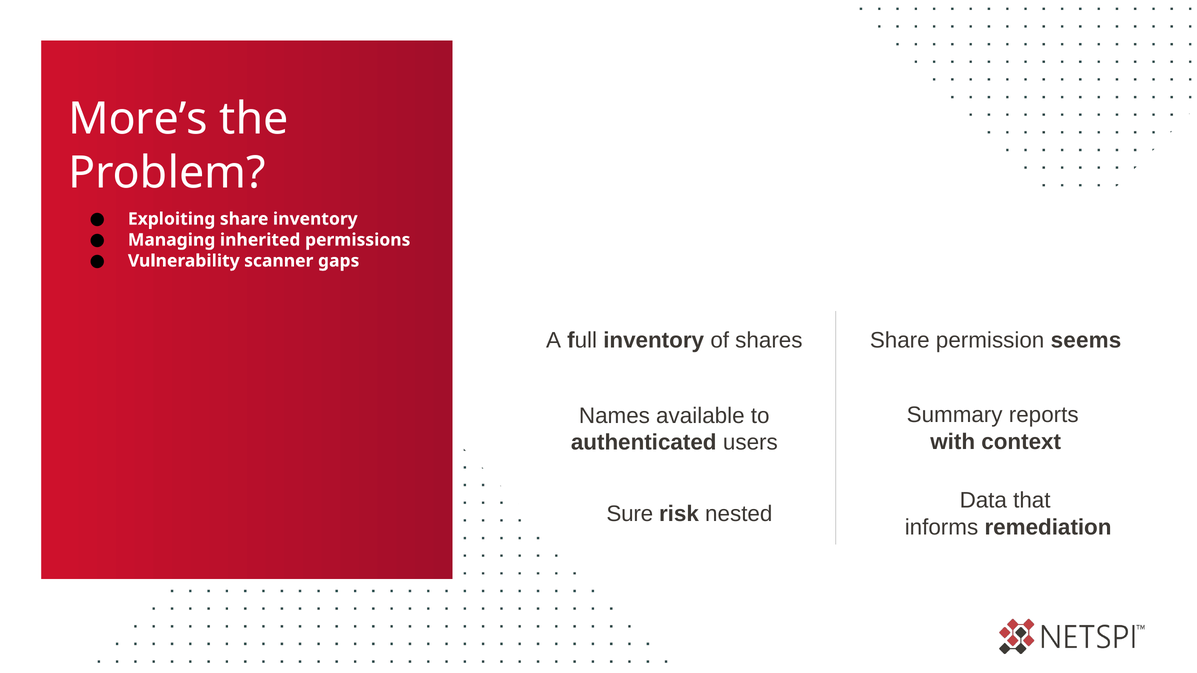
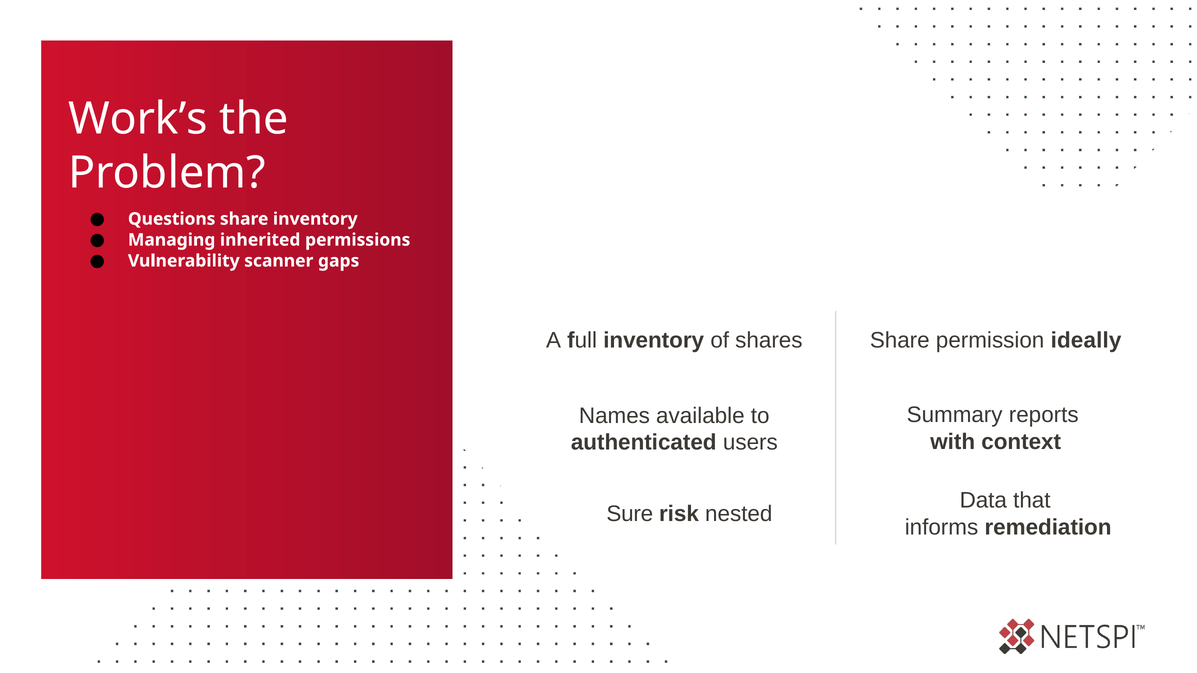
More’s: More’s -> Work’s
Exploiting: Exploiting -> Questions
seems: seems -> ideally
